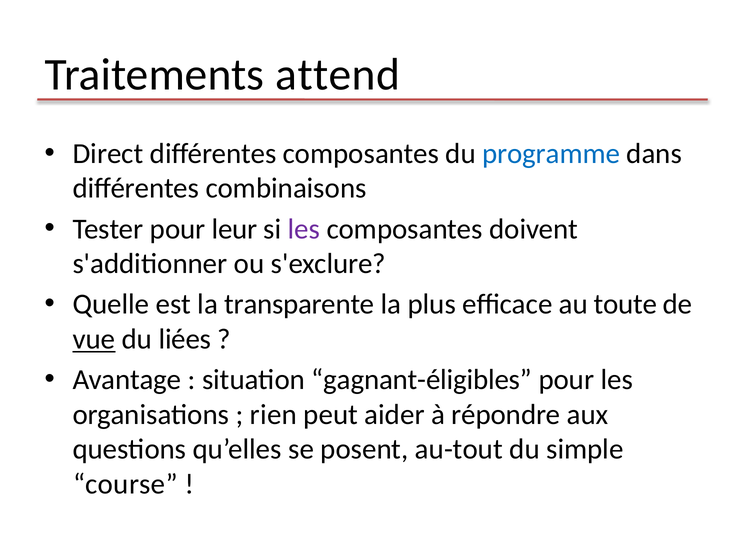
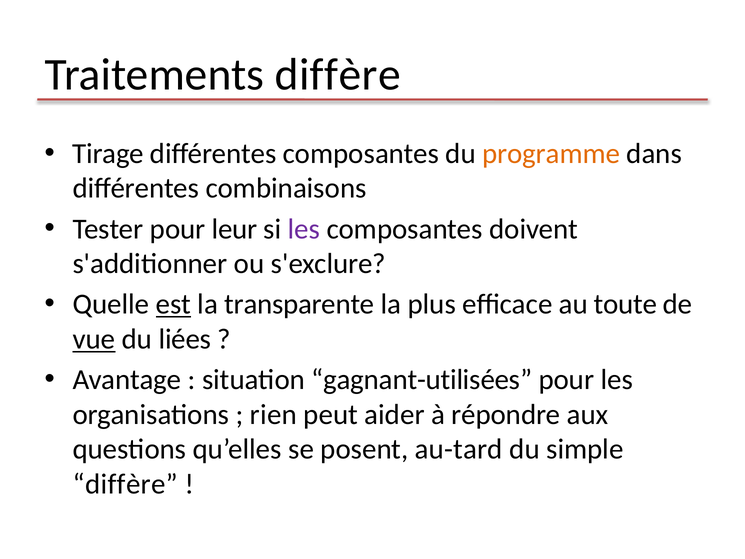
Traitements attend: attend -> diffère
Direct: Direct -> Tirage
programme colour: blue -> orange
est underline: none -> present
gagnant-éligibles: gagnant-éligibles -> gagnant-utilisées
au-tout: au-tout -> au-tard
course at (125, 484): course -> diffère
